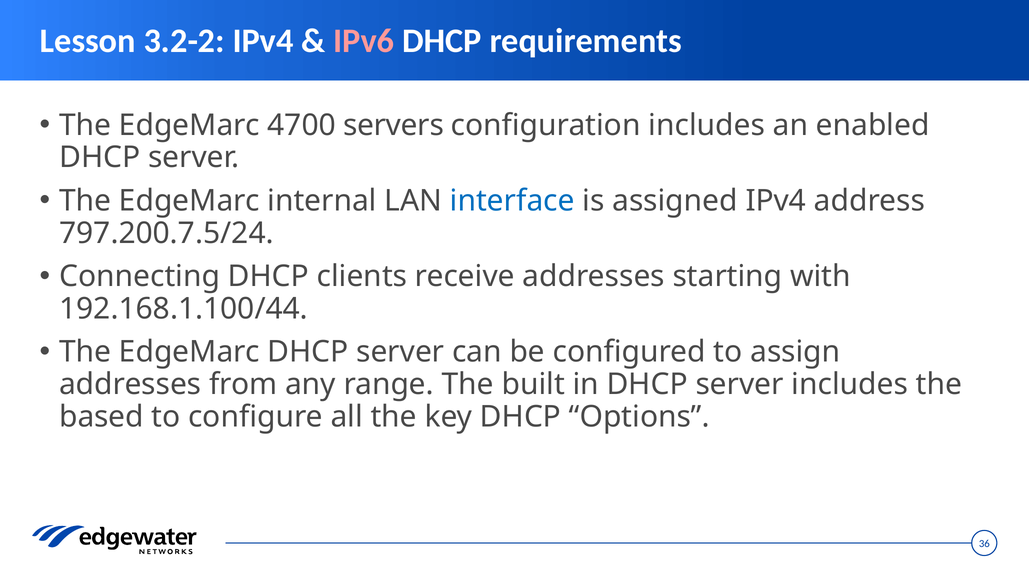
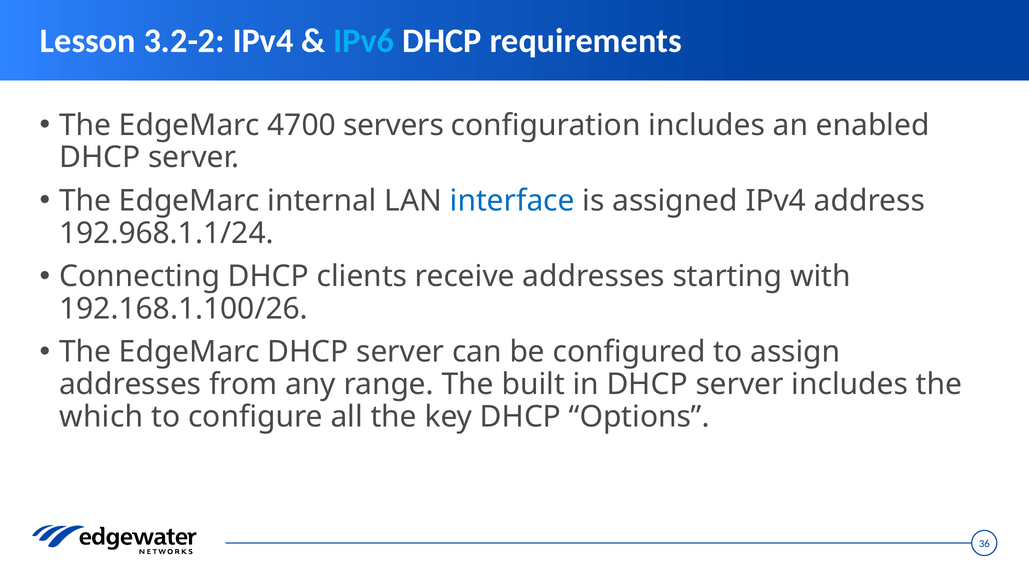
IPv6 colour: pink -> light blue
797.200.7.5/24: 797.200.7.5/24 -> 192.968.1.1/24
192.168.1.100/44: 192.168.1.100/44 -> 192.168.1.100/26
based: based -> which
